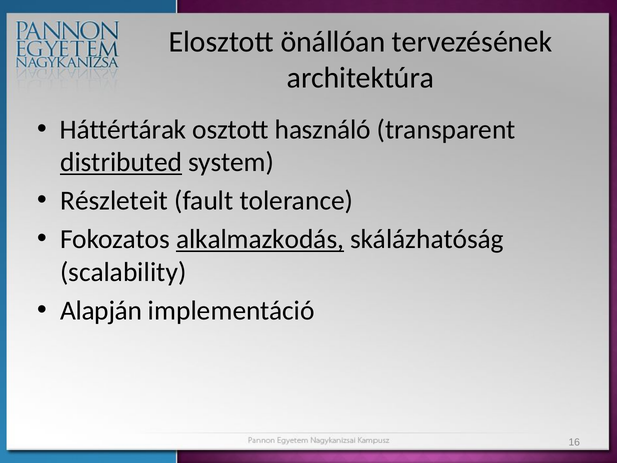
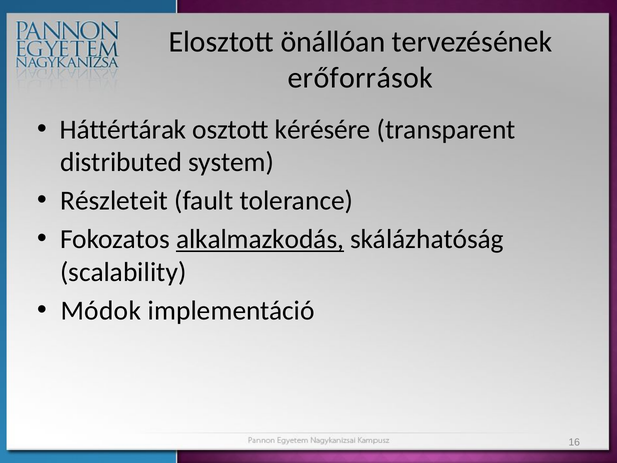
architektúra: architektúra -> erőforrások
használó: használó -> kérésére
distributed underline: present -> none
Alapján: Alapján -> Módok
